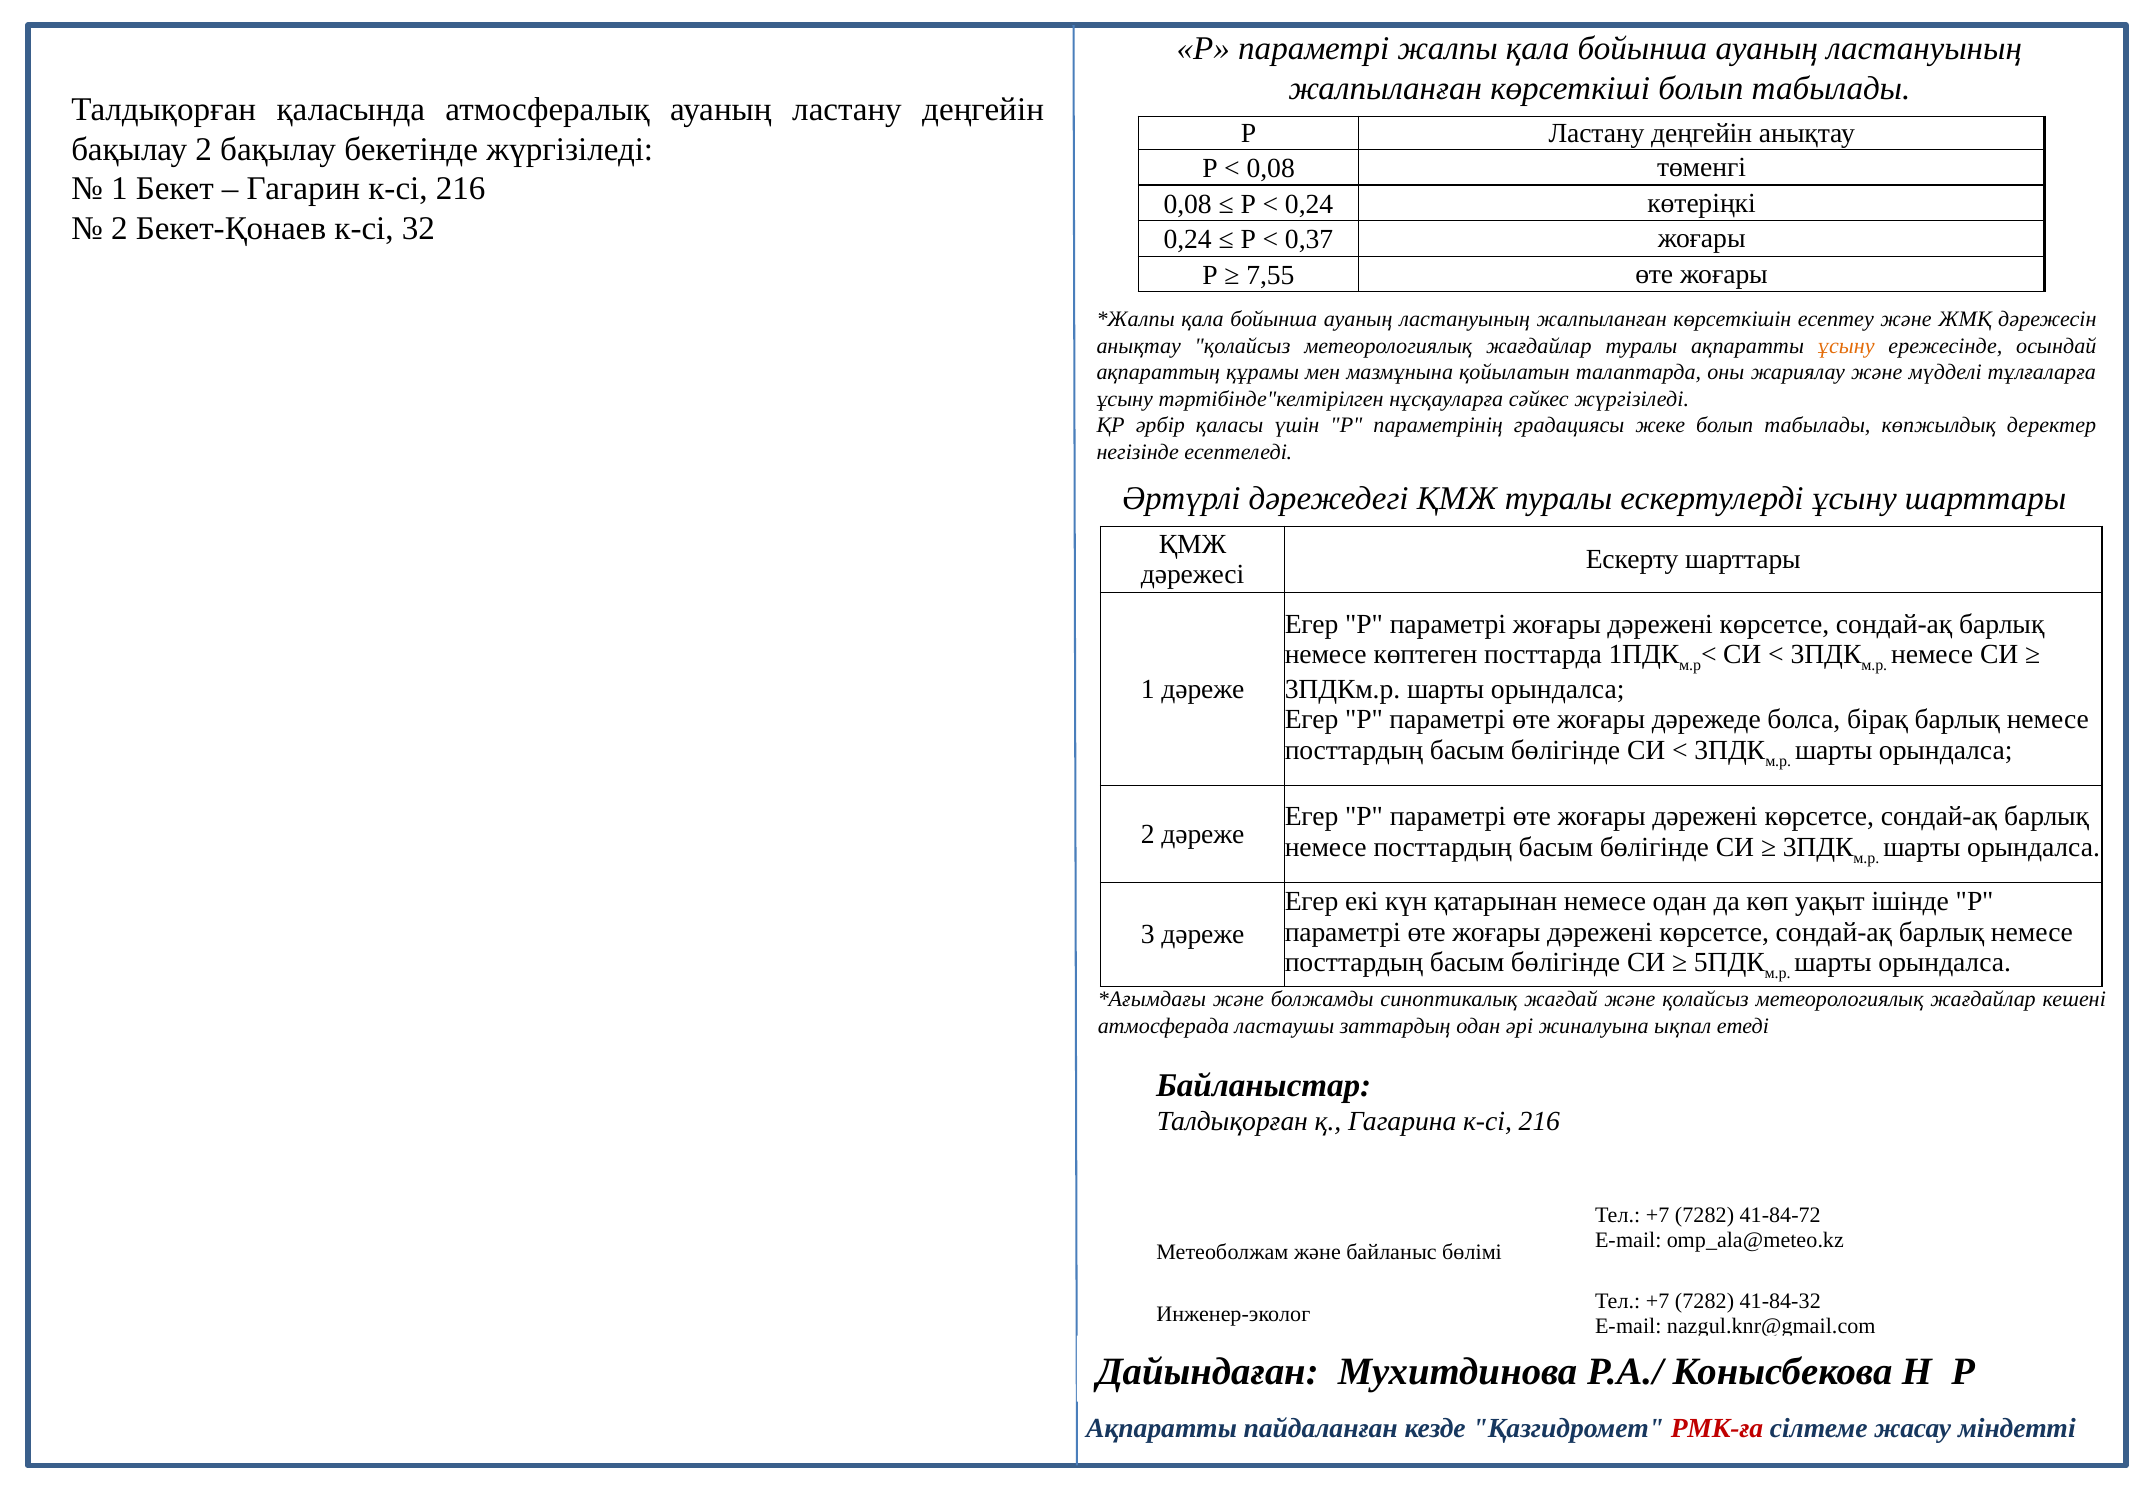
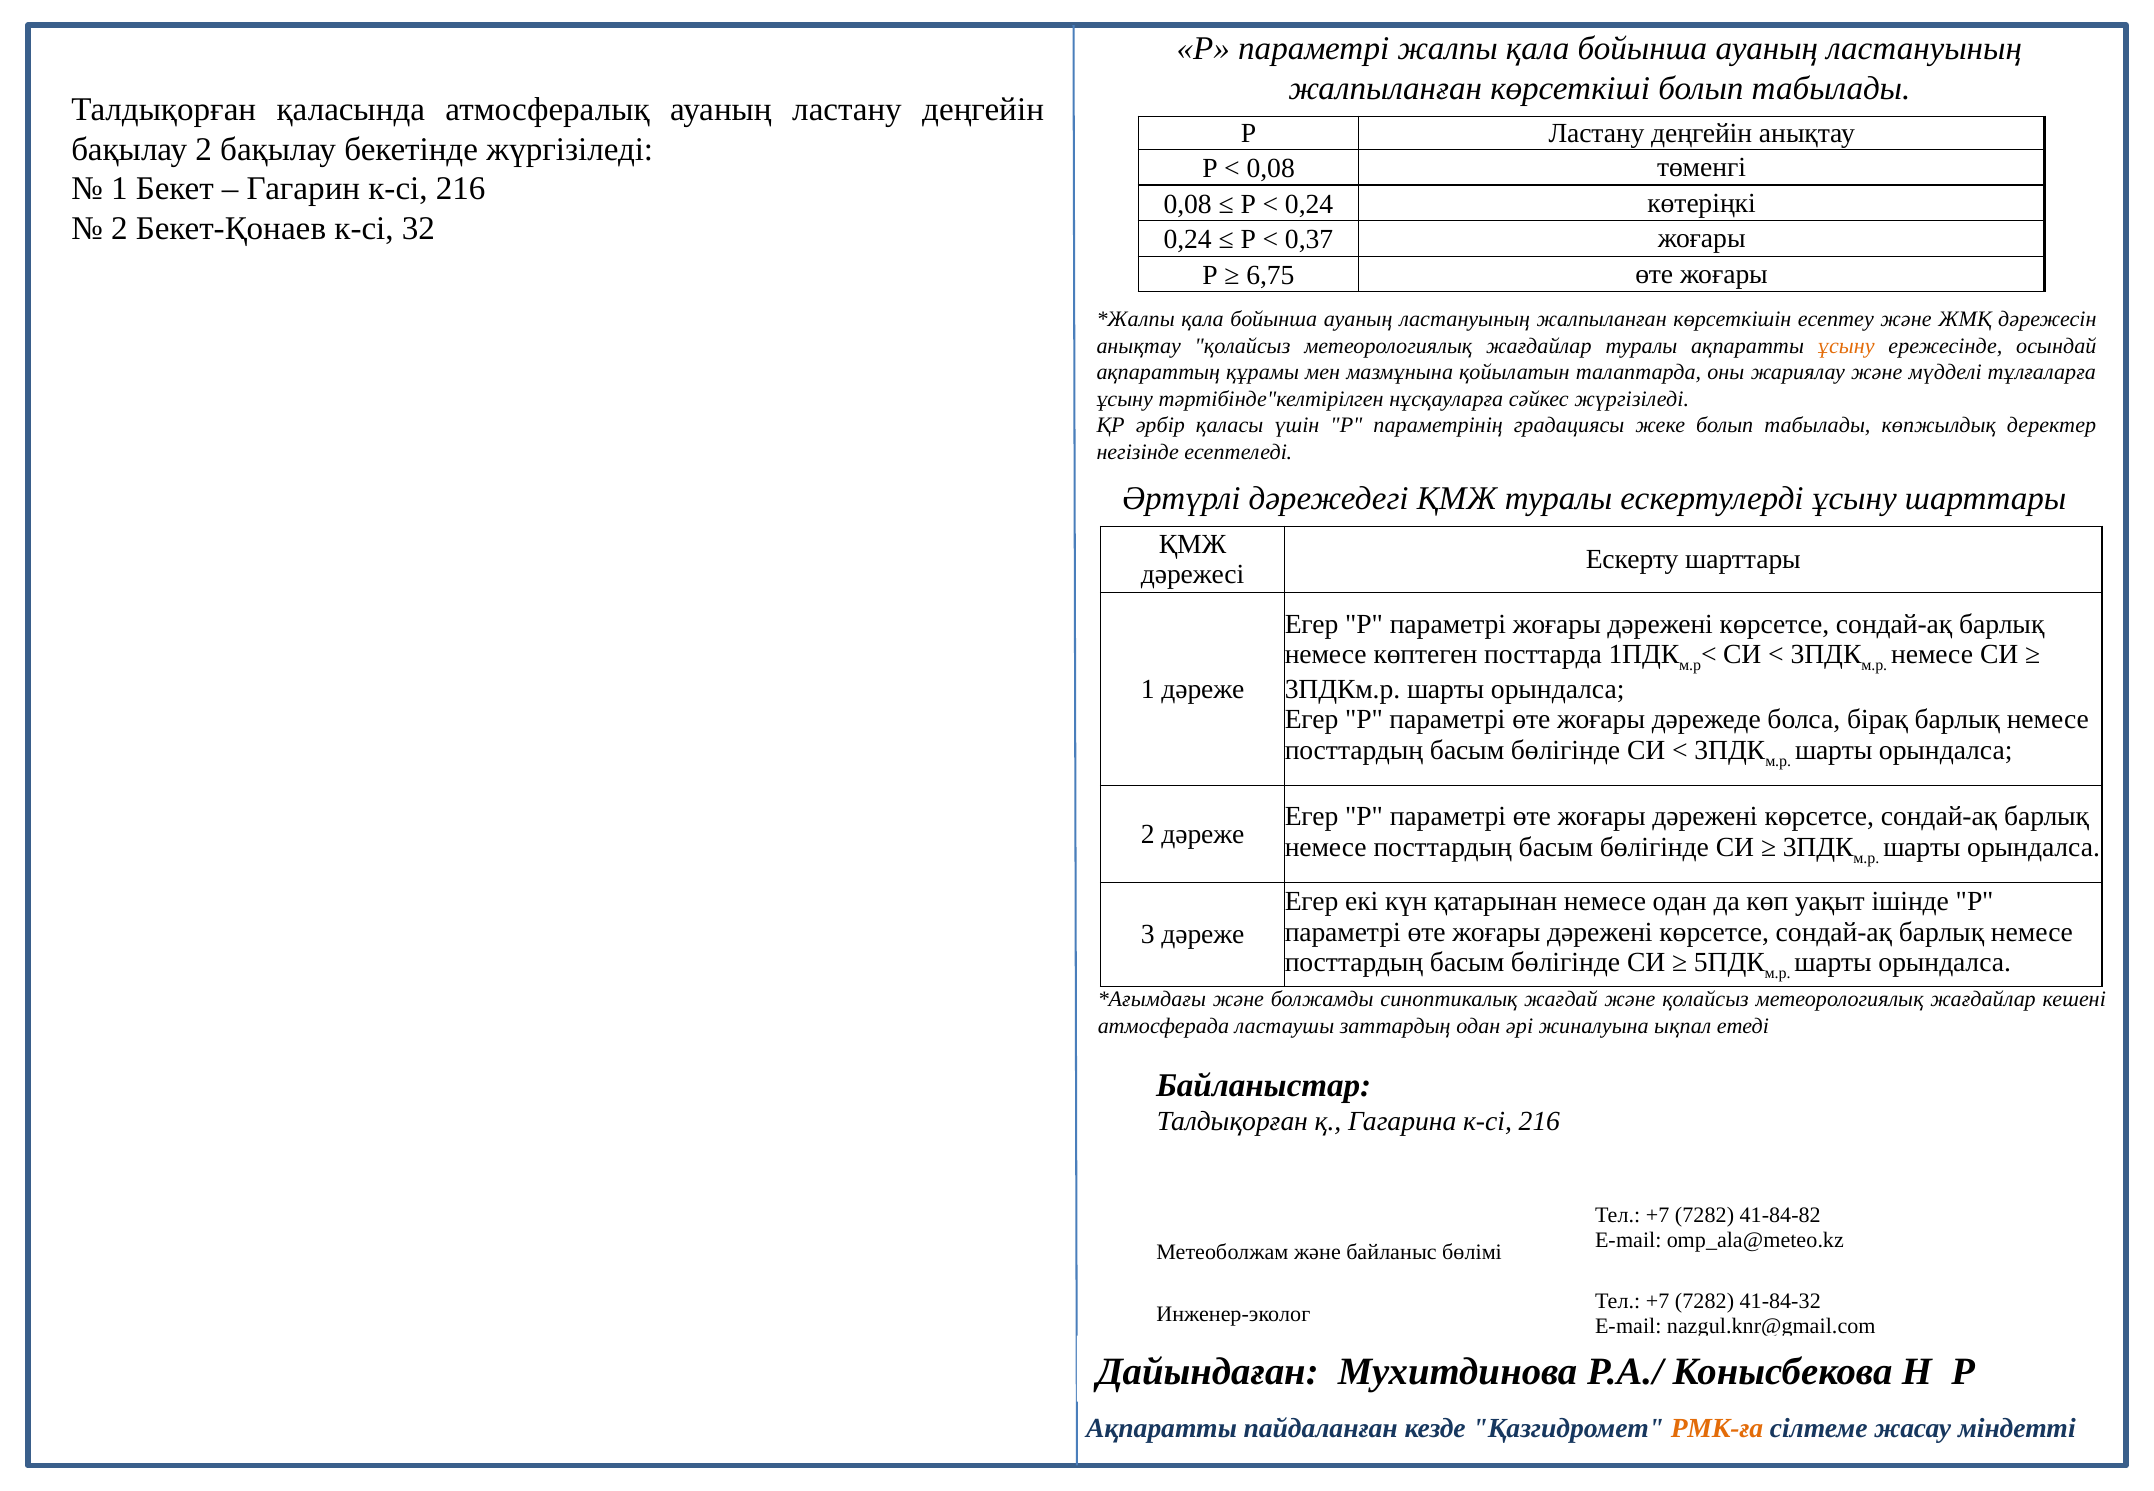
7,55: 7,55 -> 6,75
41-84-72: 41-84-72 -> 41-84-82
РМК-ға colour: red -> orange
